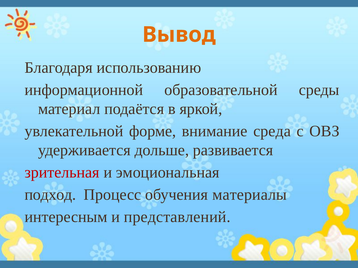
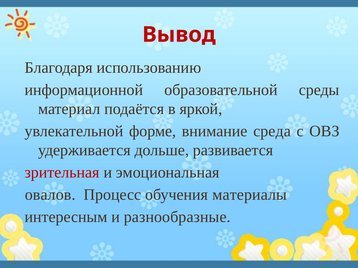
Вывод colour: orange -> red
подход: подход -> овалов
представлений: представлений -> разнообразные
